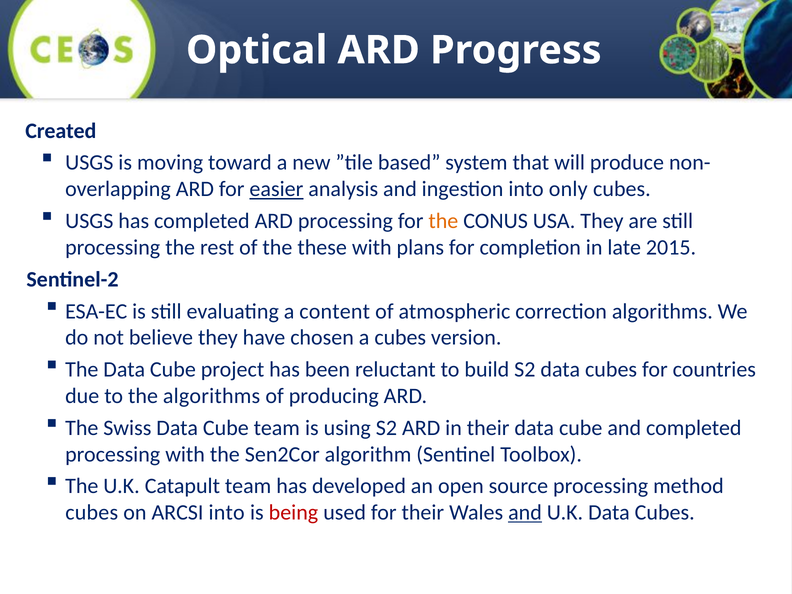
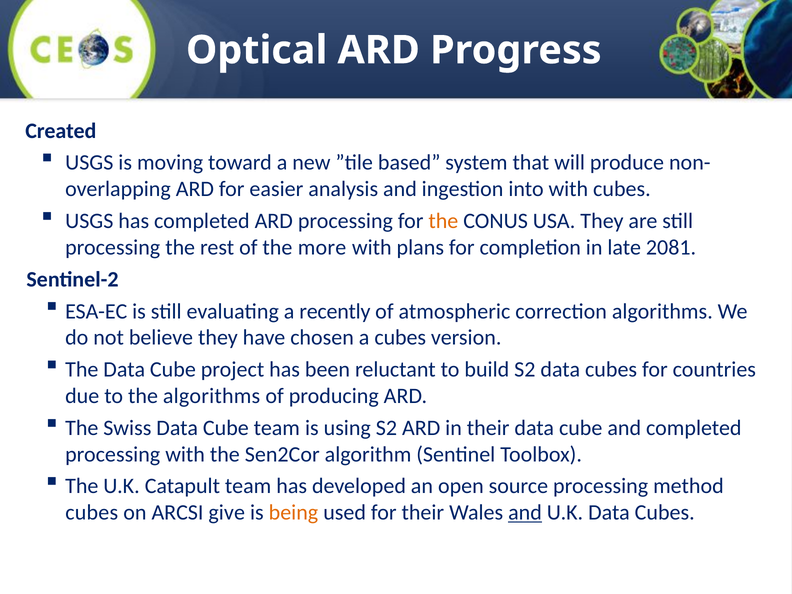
easier underline: present -> none
into only: only -> with
these: these -> more
2015: 2015 -> 2081
content: content -> recently
ARCSI into: into -> give
being colour: red -> orange
